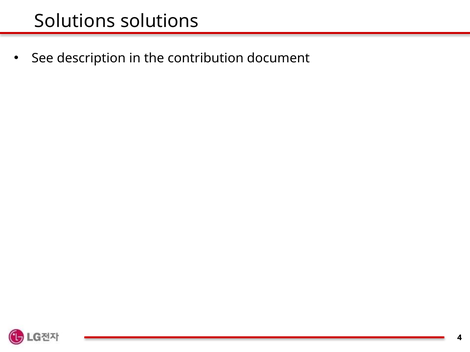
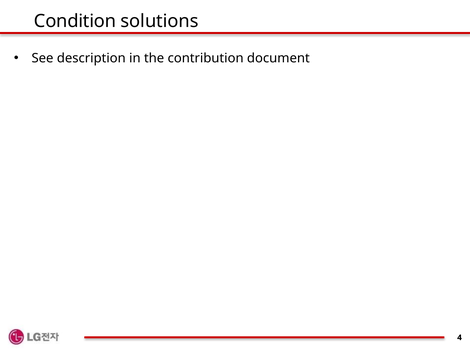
Solutions at (75, 21): Solutions -> Condition
